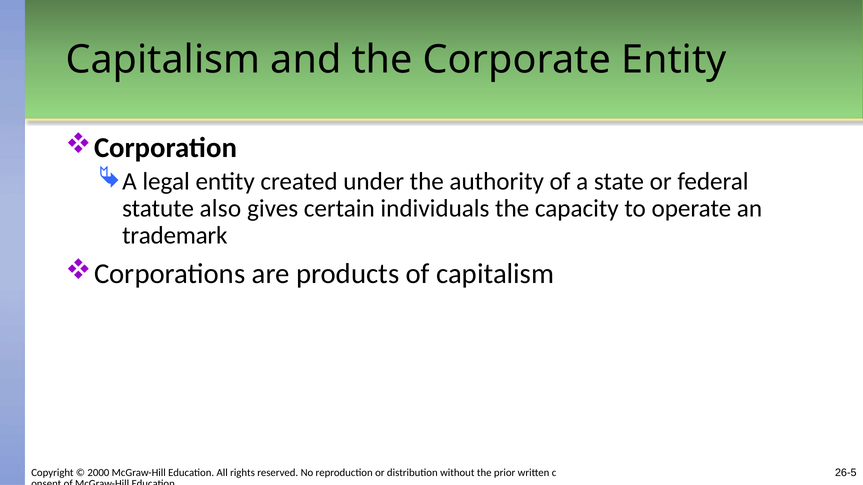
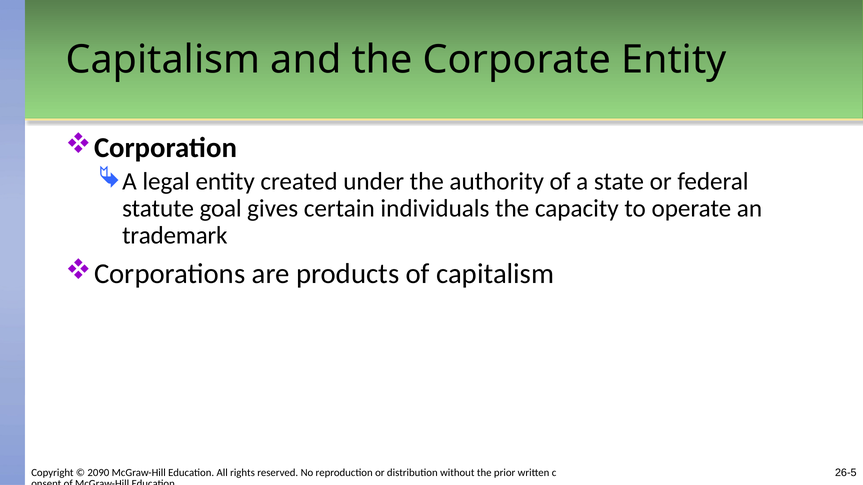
also: also -> goal
2000: 2000 -> 2090
